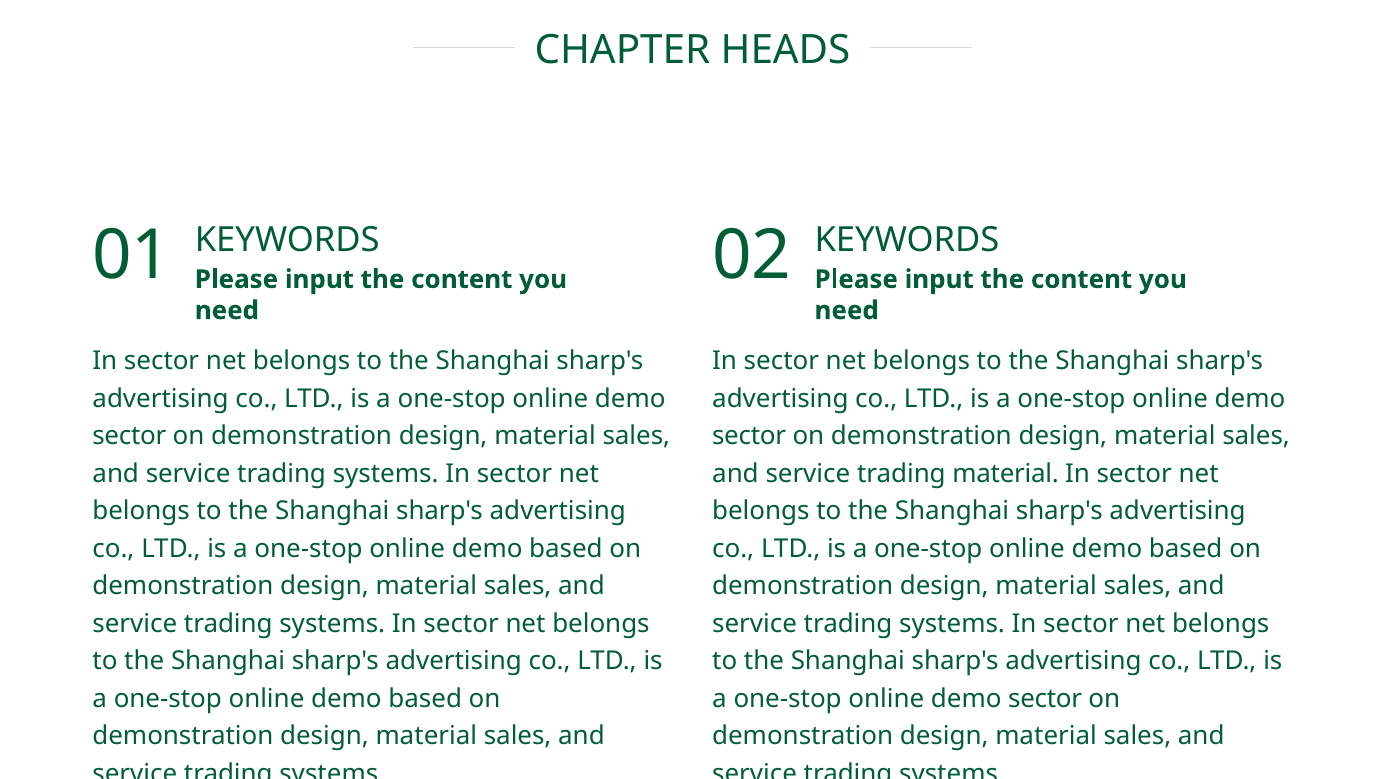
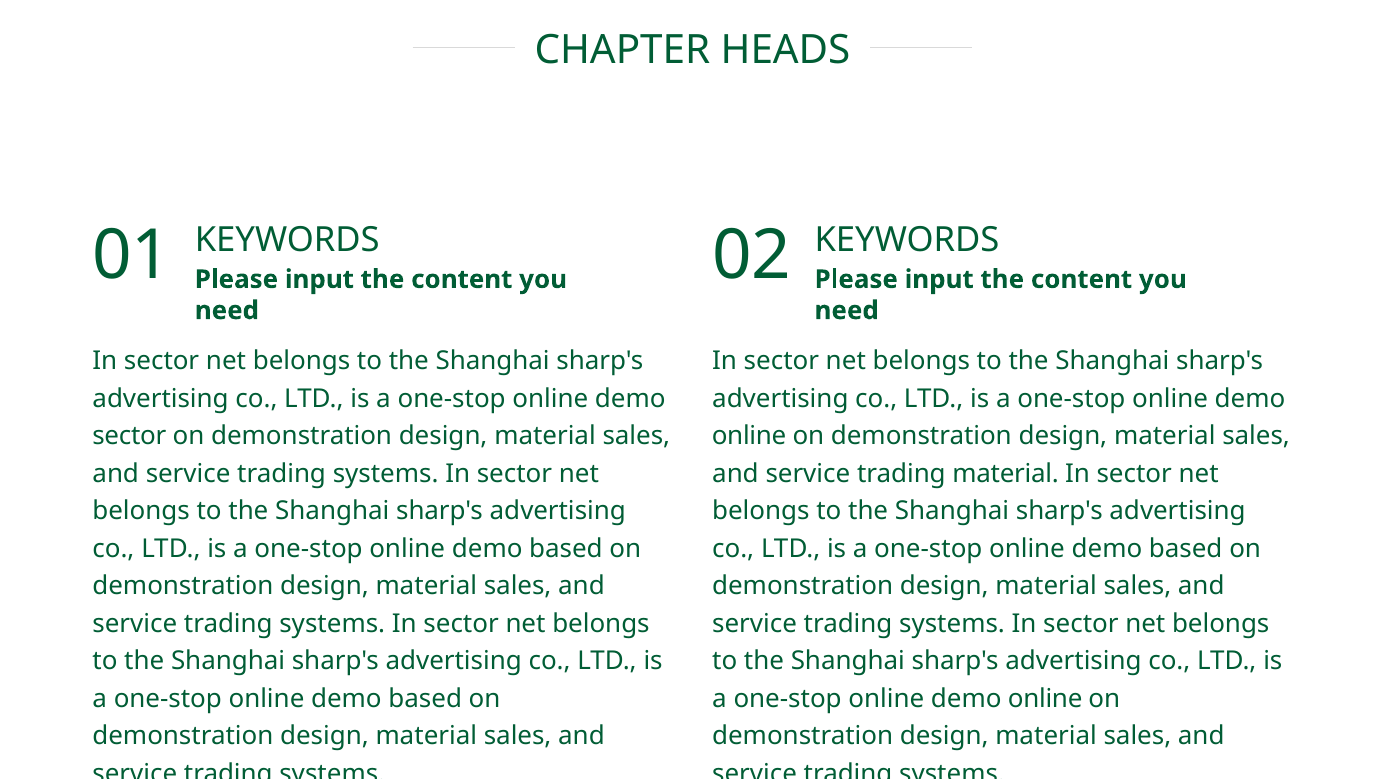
sector at (749, 436): sector -> online
sector at (1045, 699): sector -> online
